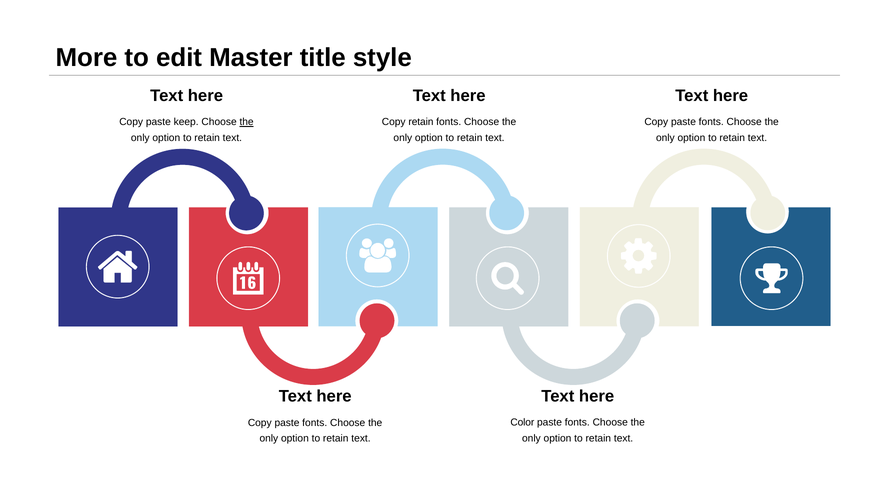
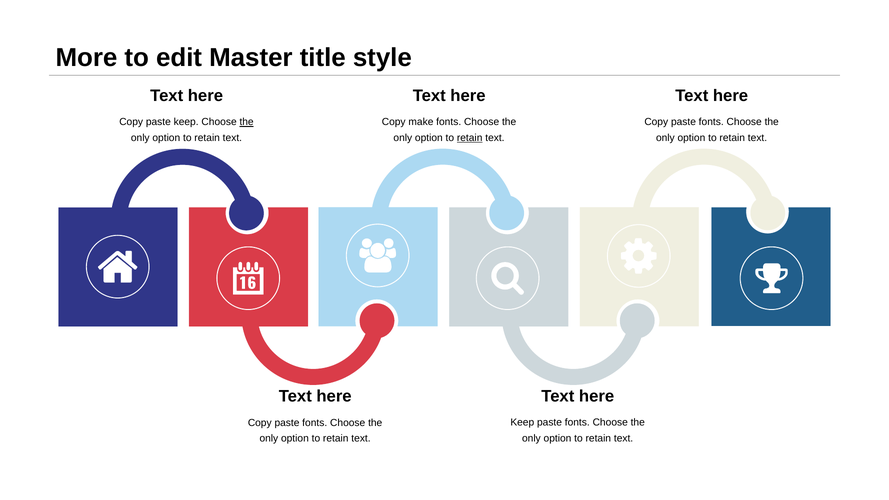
Copy retain: retain -> make
retain at (470, 138) underline: none -> present
Color at (522, 423): Color -> Keep
